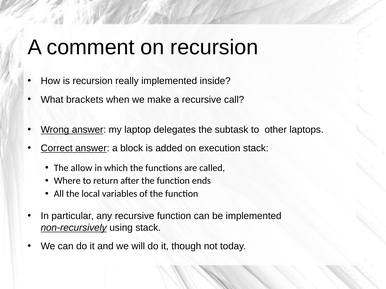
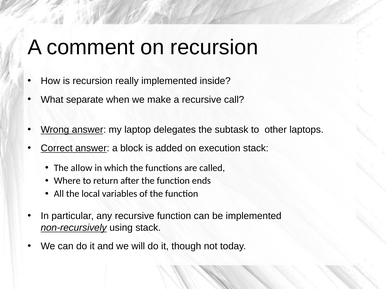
brackets: brackets -> separate
